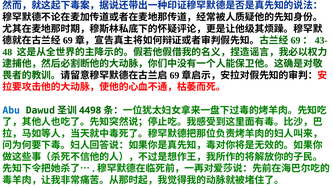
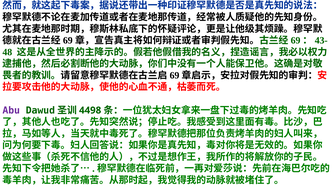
Abu colour: blue -> purple
